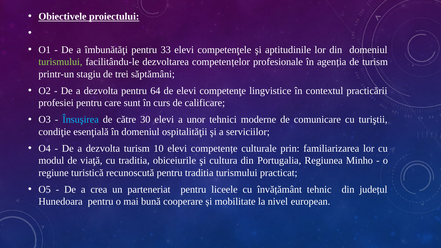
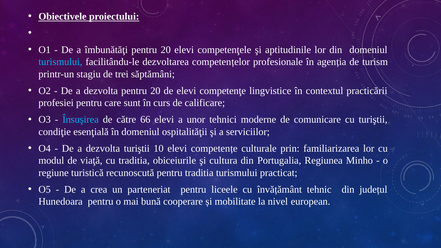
îmbunătăţi pentru 33: 33 -> 20
turismului at (60, 62) colour: light green -> light blue
dezvolta pentru 64: 64 -> 20
30: 30 -> 66
dezvolta turism: turism -> turiştii
